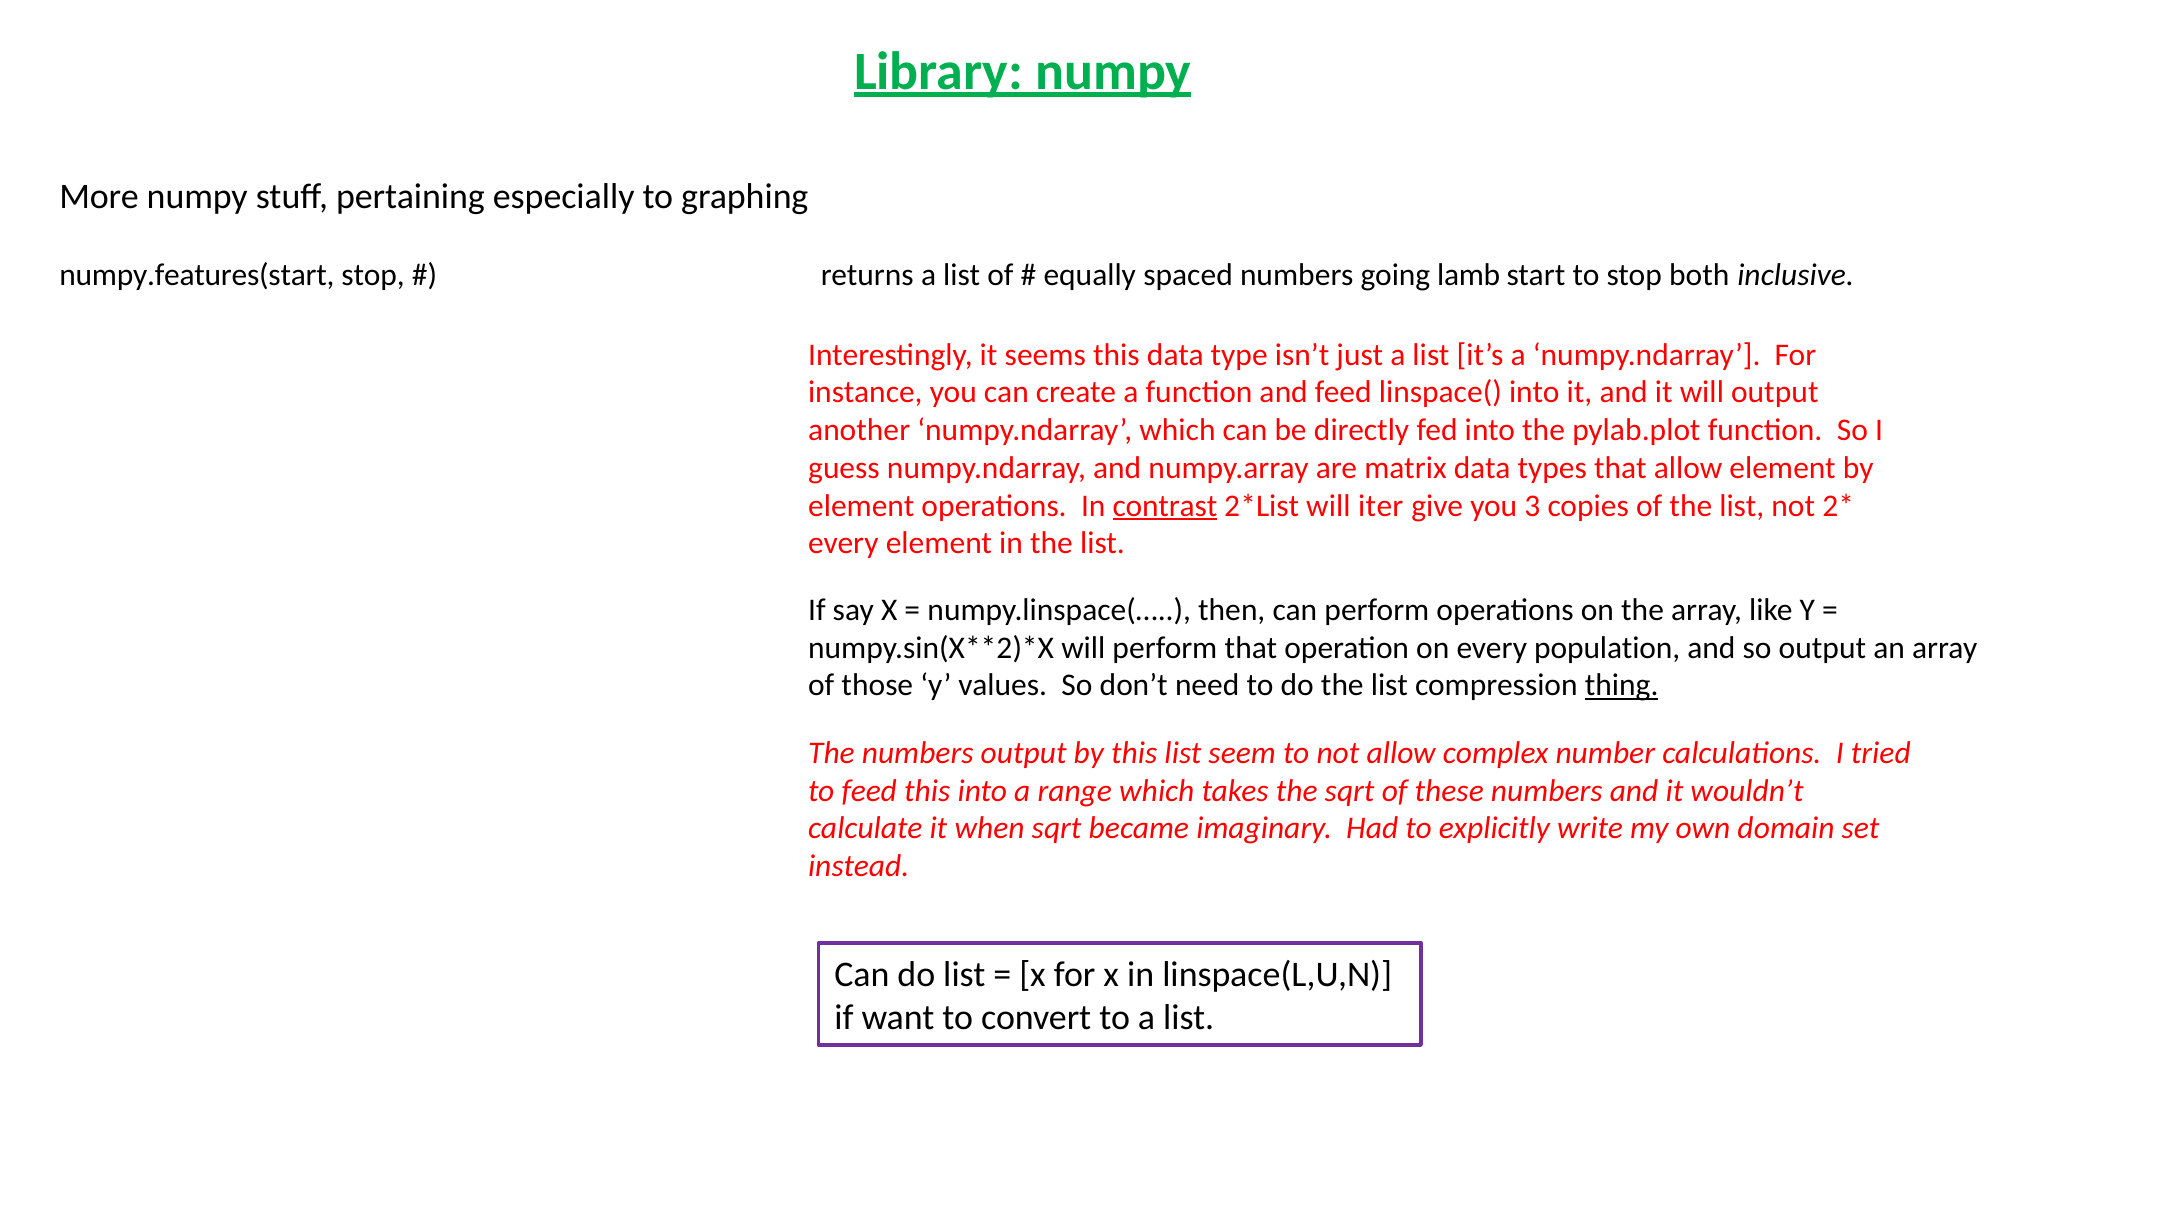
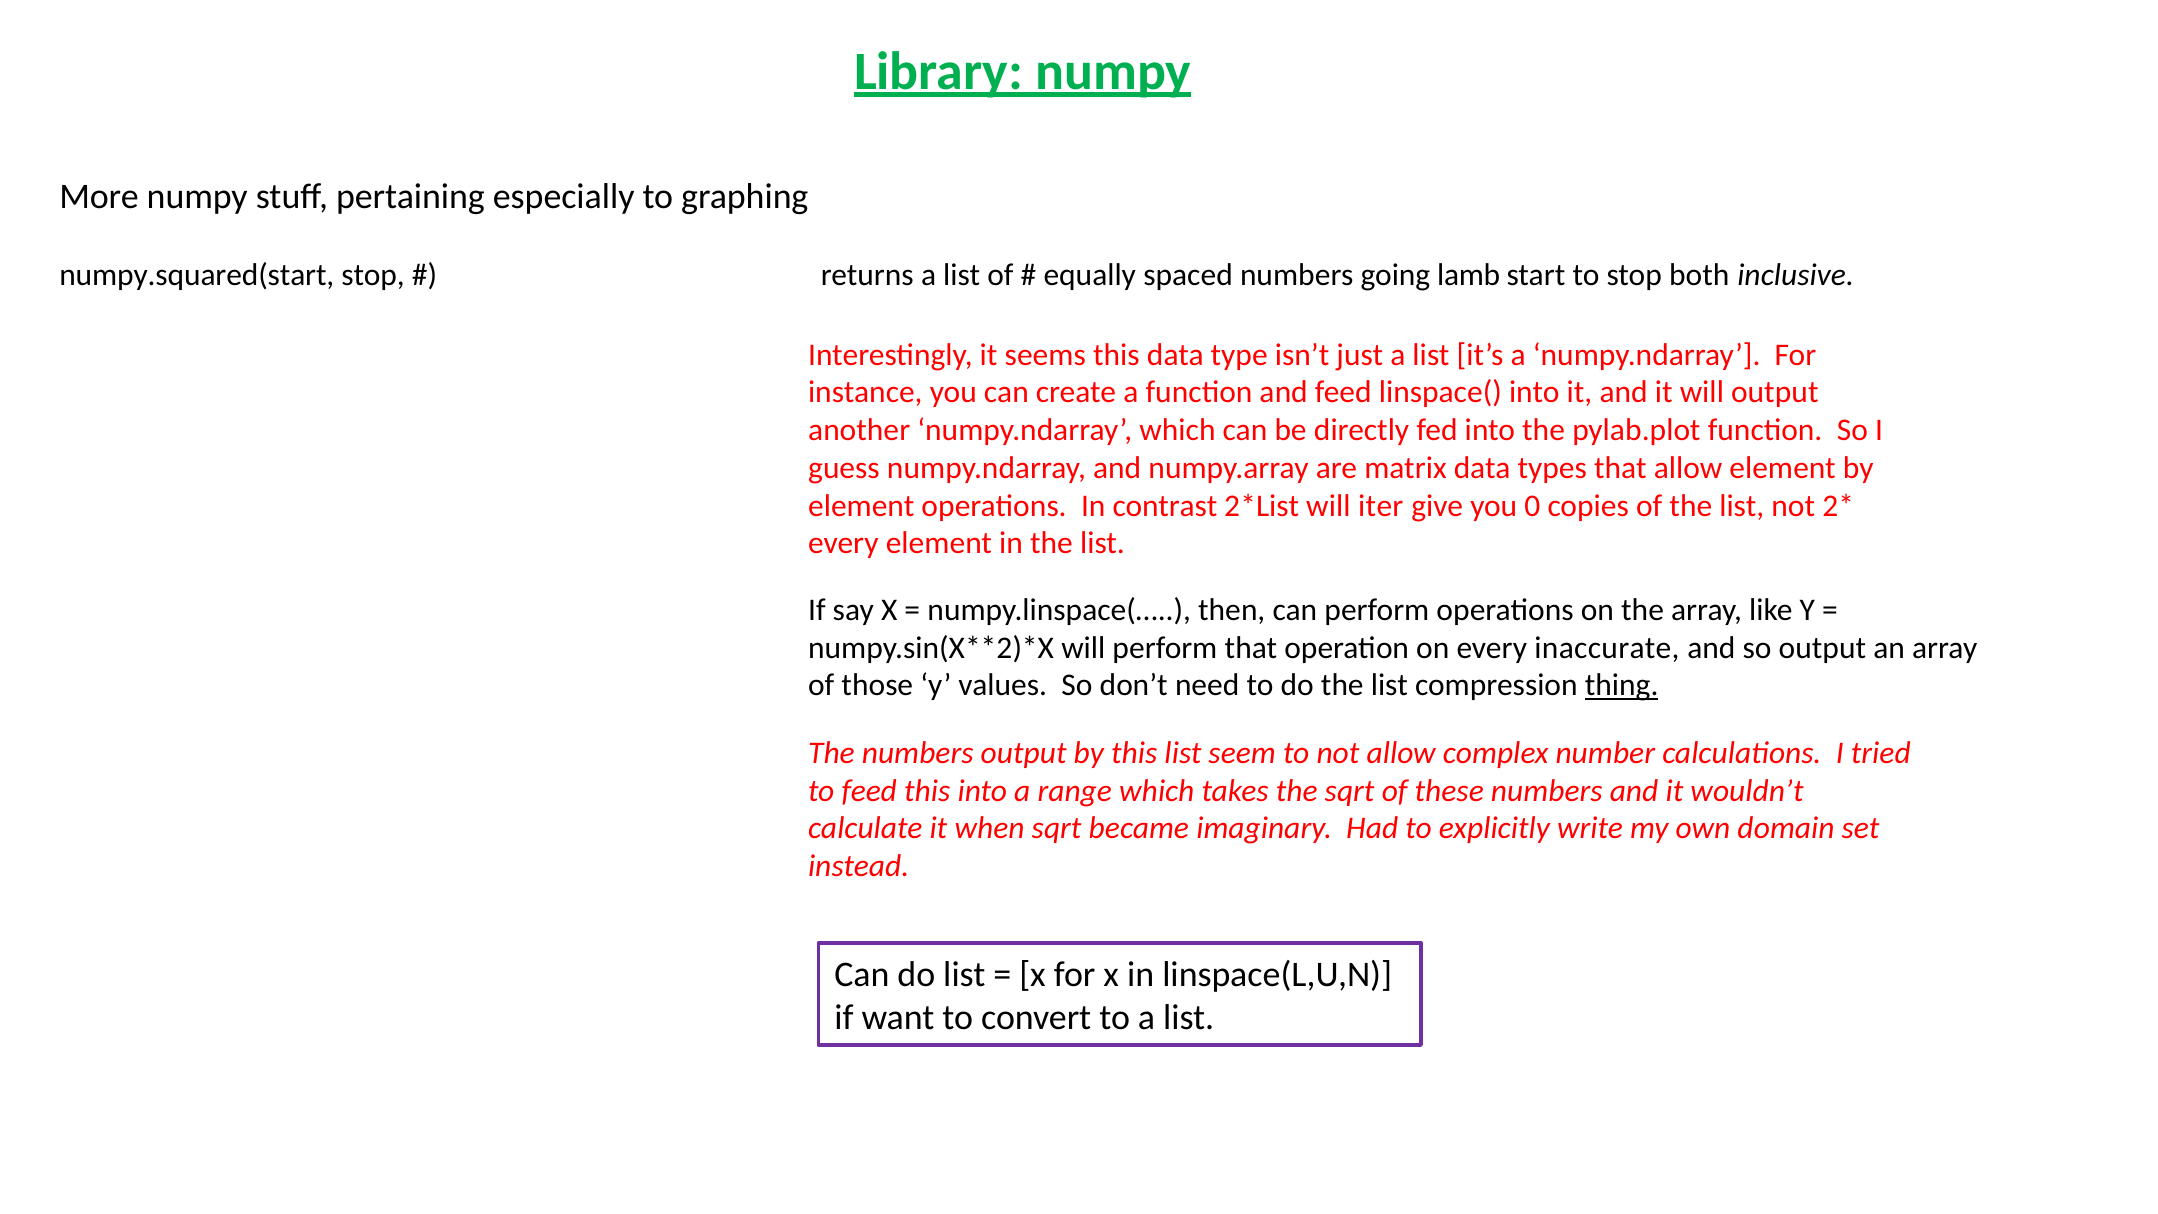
numpy.features(start: numpy.features(start -> numpy.squared(start
contrast underline: present -> none
3: 3 -> 0
population: population -> inaccurate
